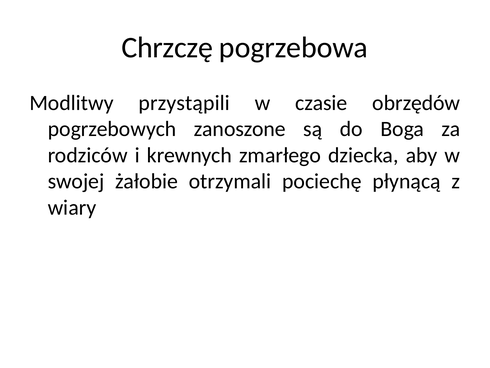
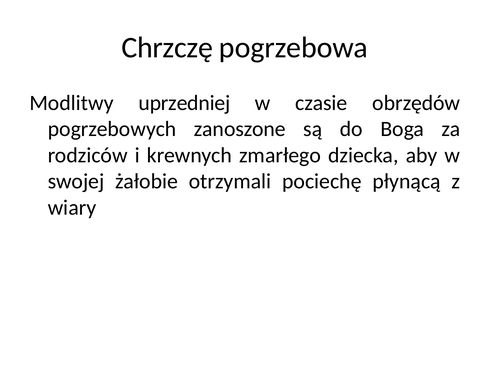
przystąpili: przystąpili -> uprzedniej
